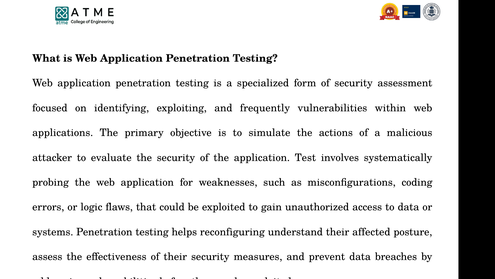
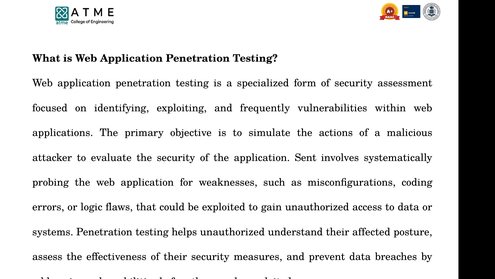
Test: Test -> Sent
helps reconfiguring: reconfiguring -> unauthorized
